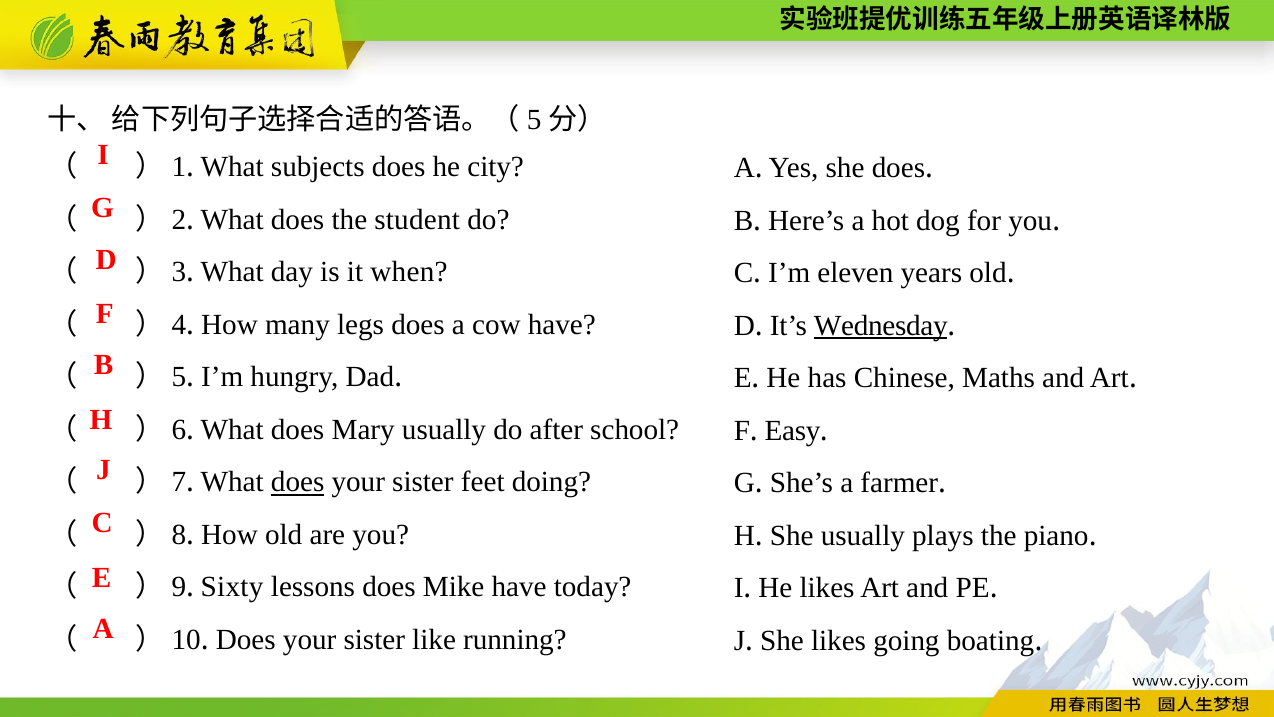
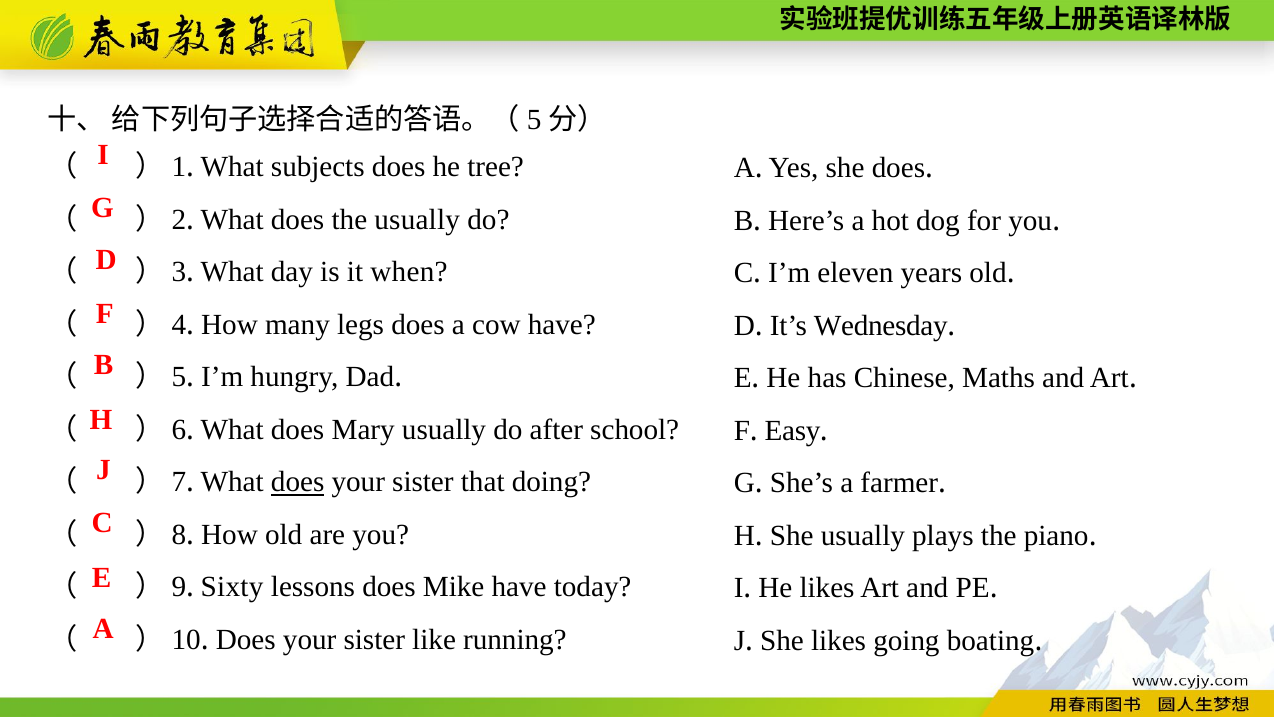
city: city -> tree
the student: student -> usually
Wednesday underline: present -> none
feet: feet -> that
